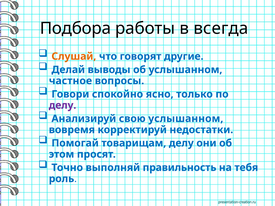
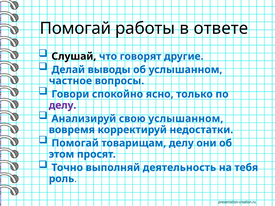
Подбора at (75, 28): Подбора -> Помогай
всегда: всегда -> ответе
Слушай colour: orange -> black
правильность: правильность -> деятельность
